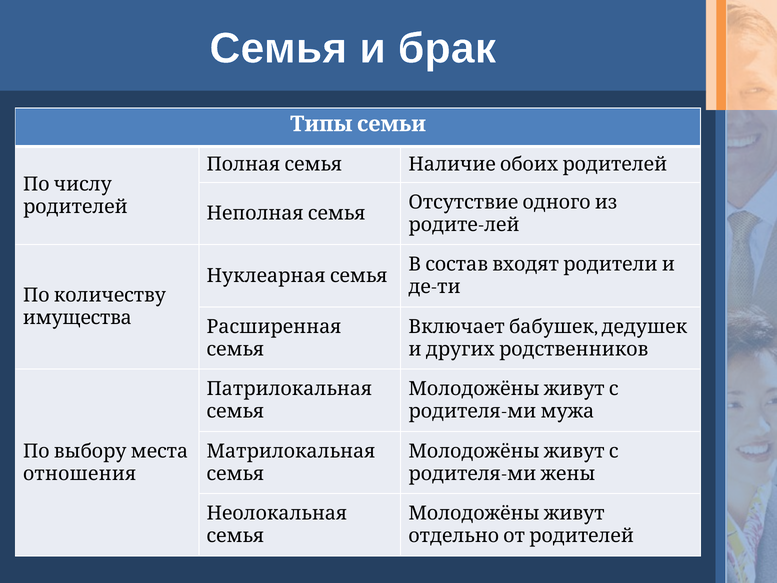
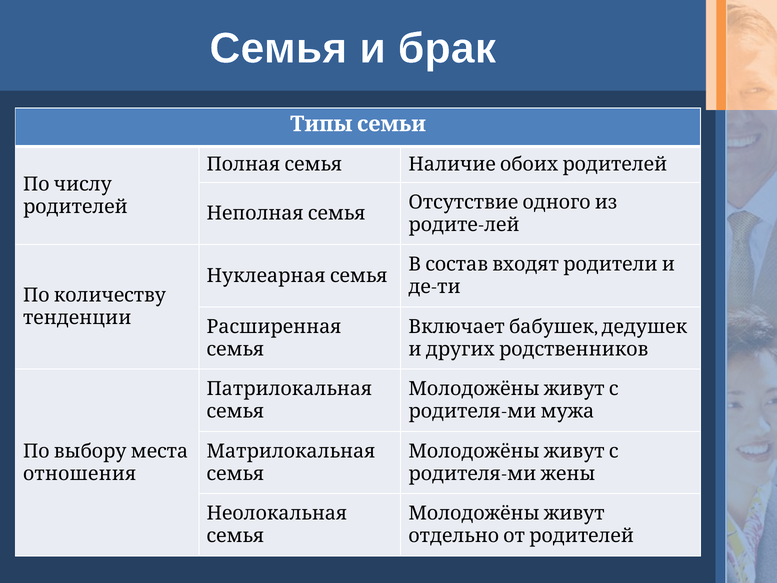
имущества: имущества -> тенденции
